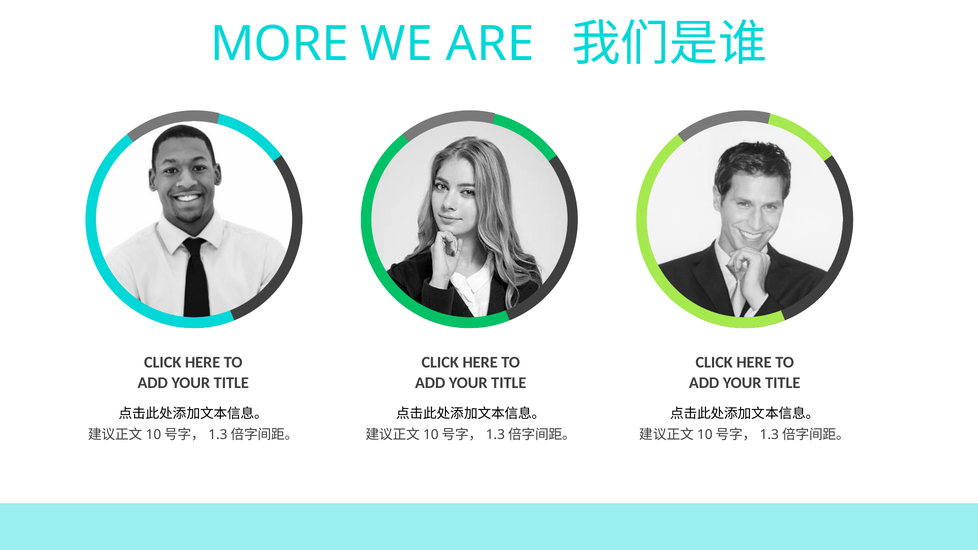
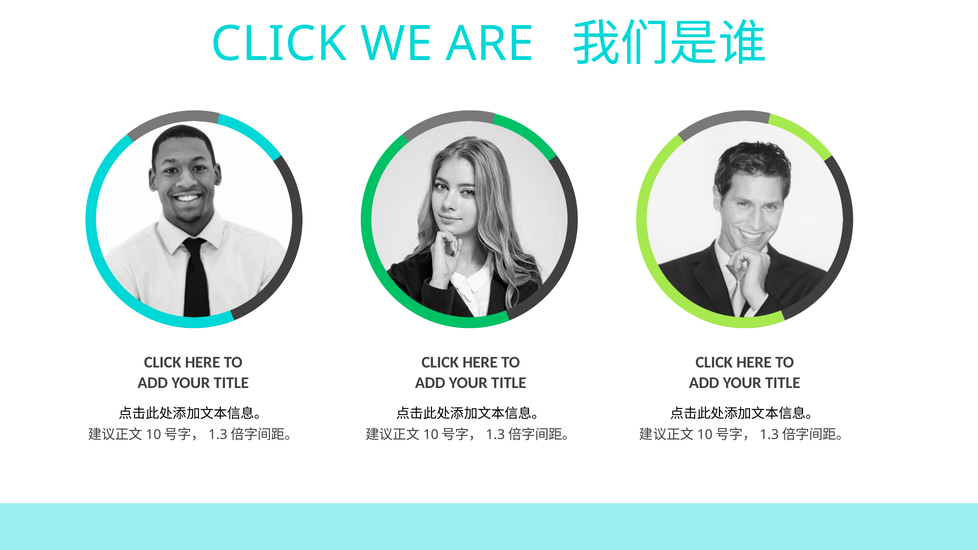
MORE at (279, 44): MORE -> CLICK
